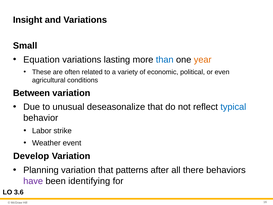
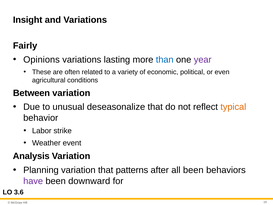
Small: Small -> Fairly
Equation: Equation -> Opinions
year colour: orange -> purple
typical colour: blue -> orange
Develop: Develop -> Analysis
all there: there -> been
identifying: identifying -> downward
